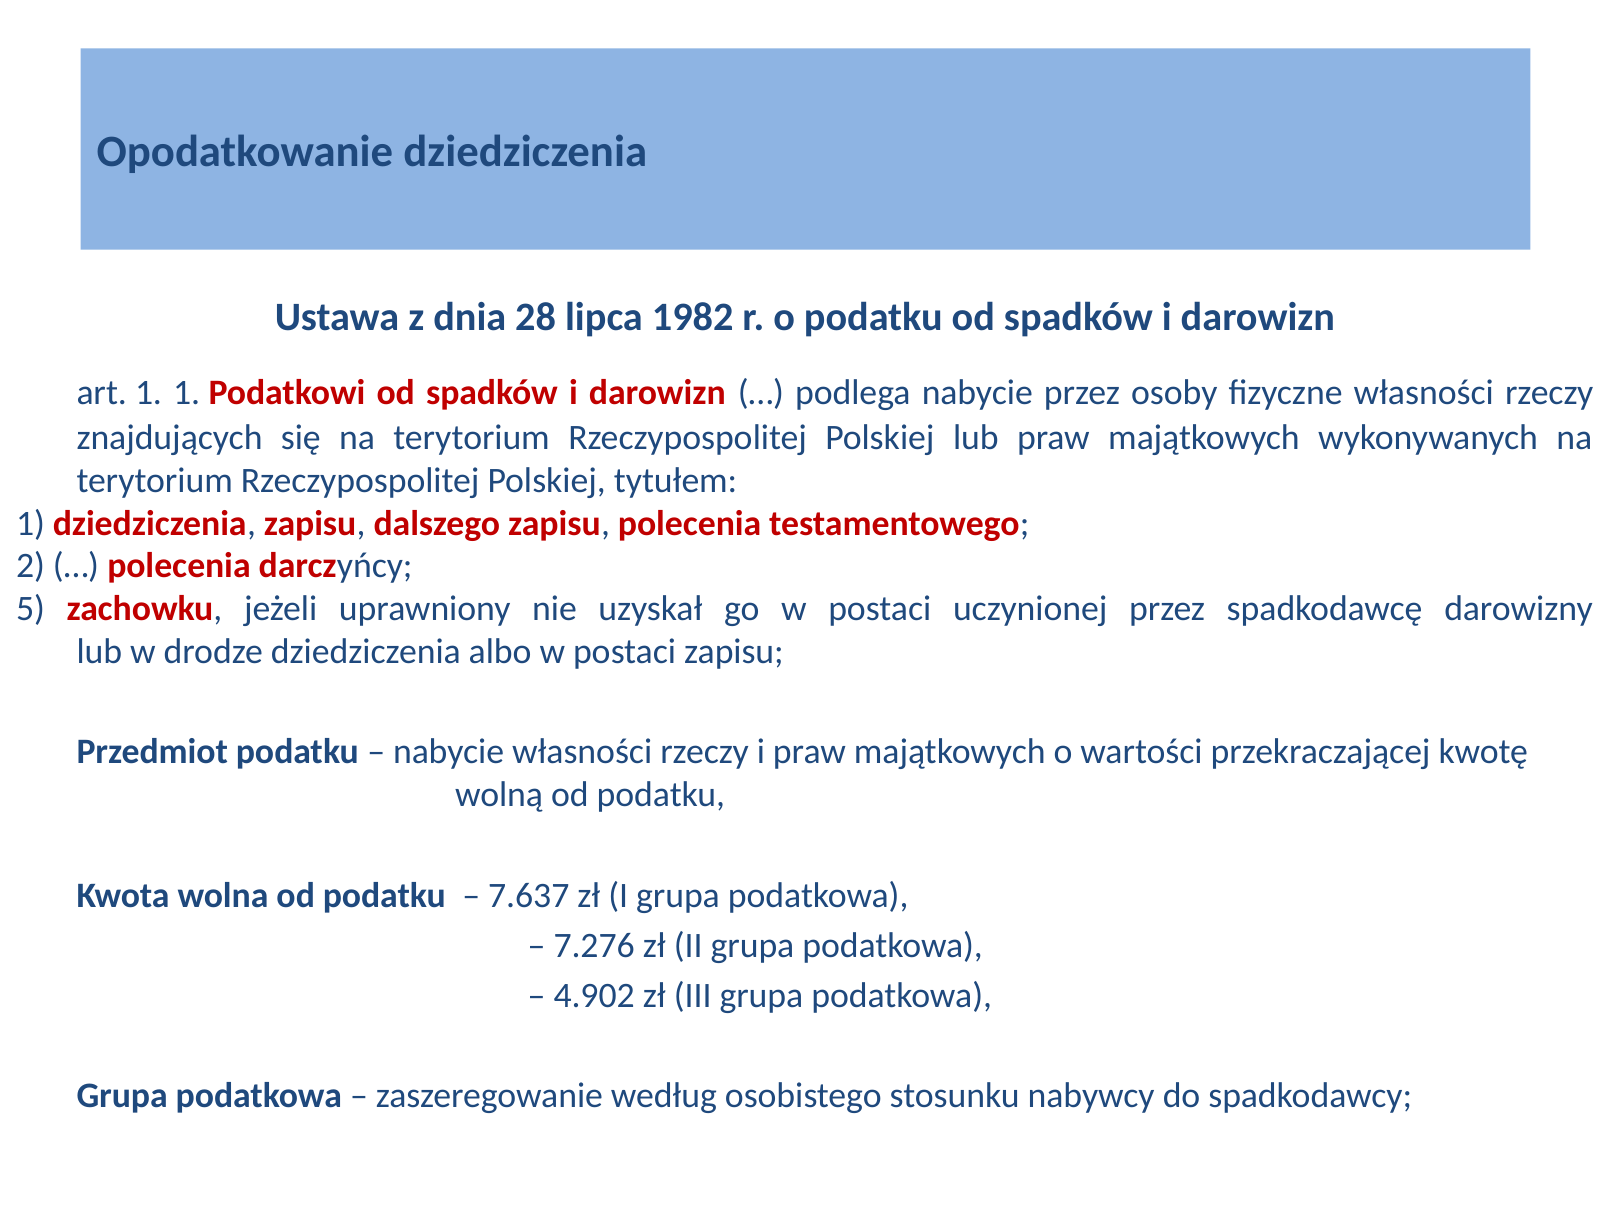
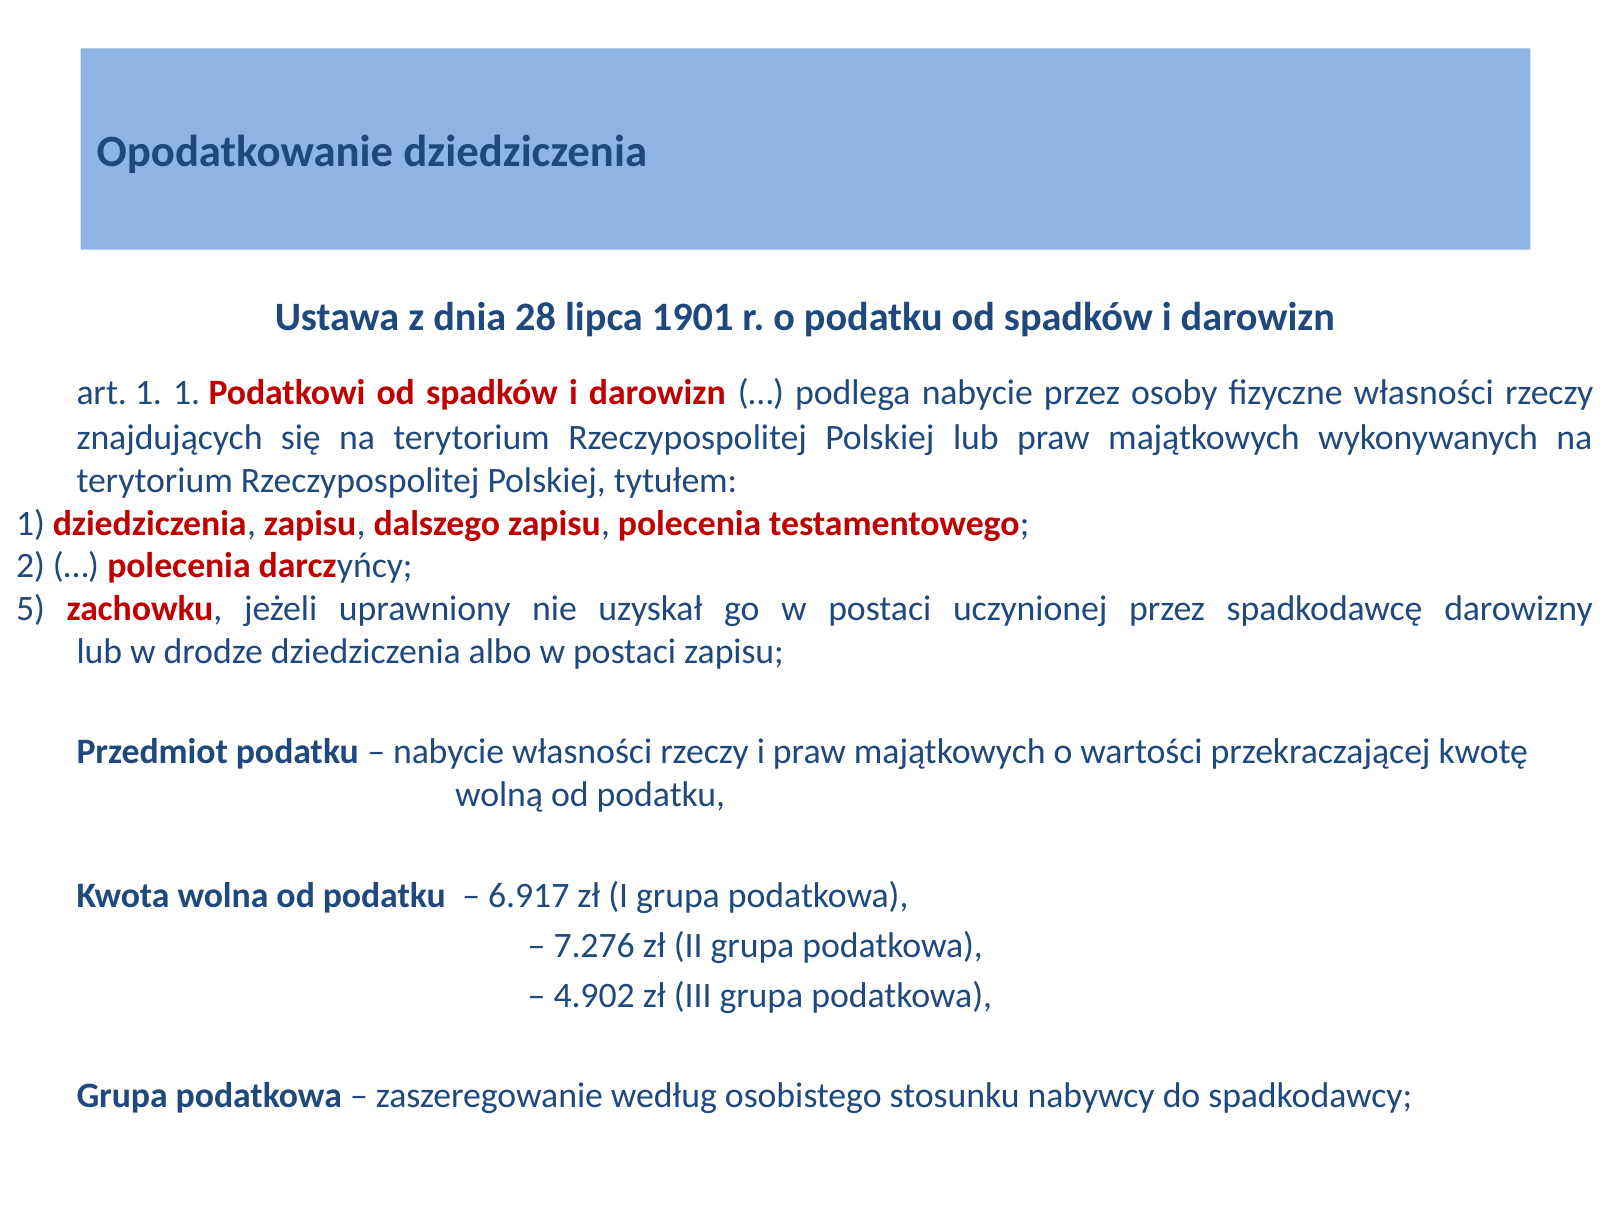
1982: 1982 -> 1901
7.637: 7.637 -> 6.917
